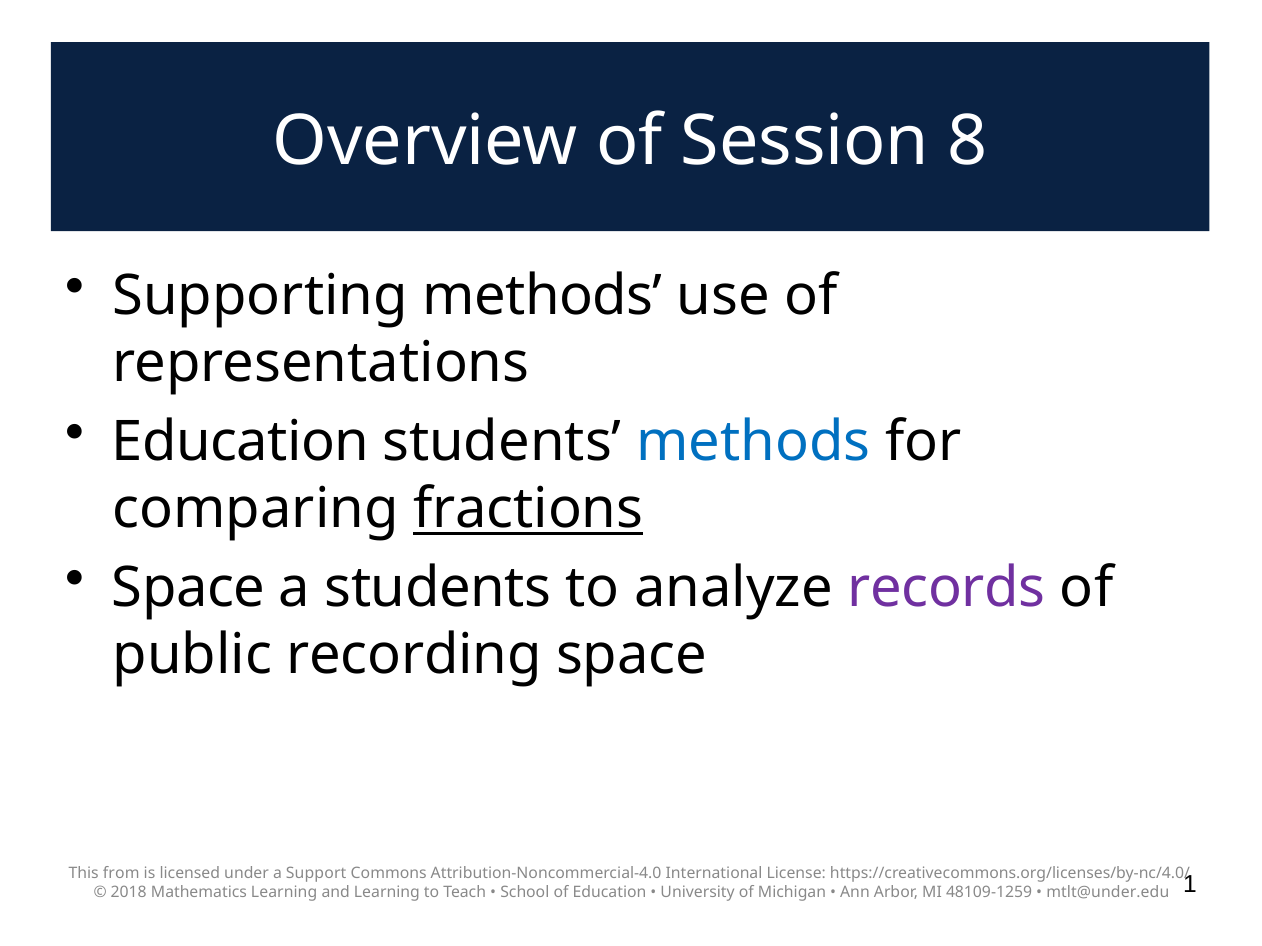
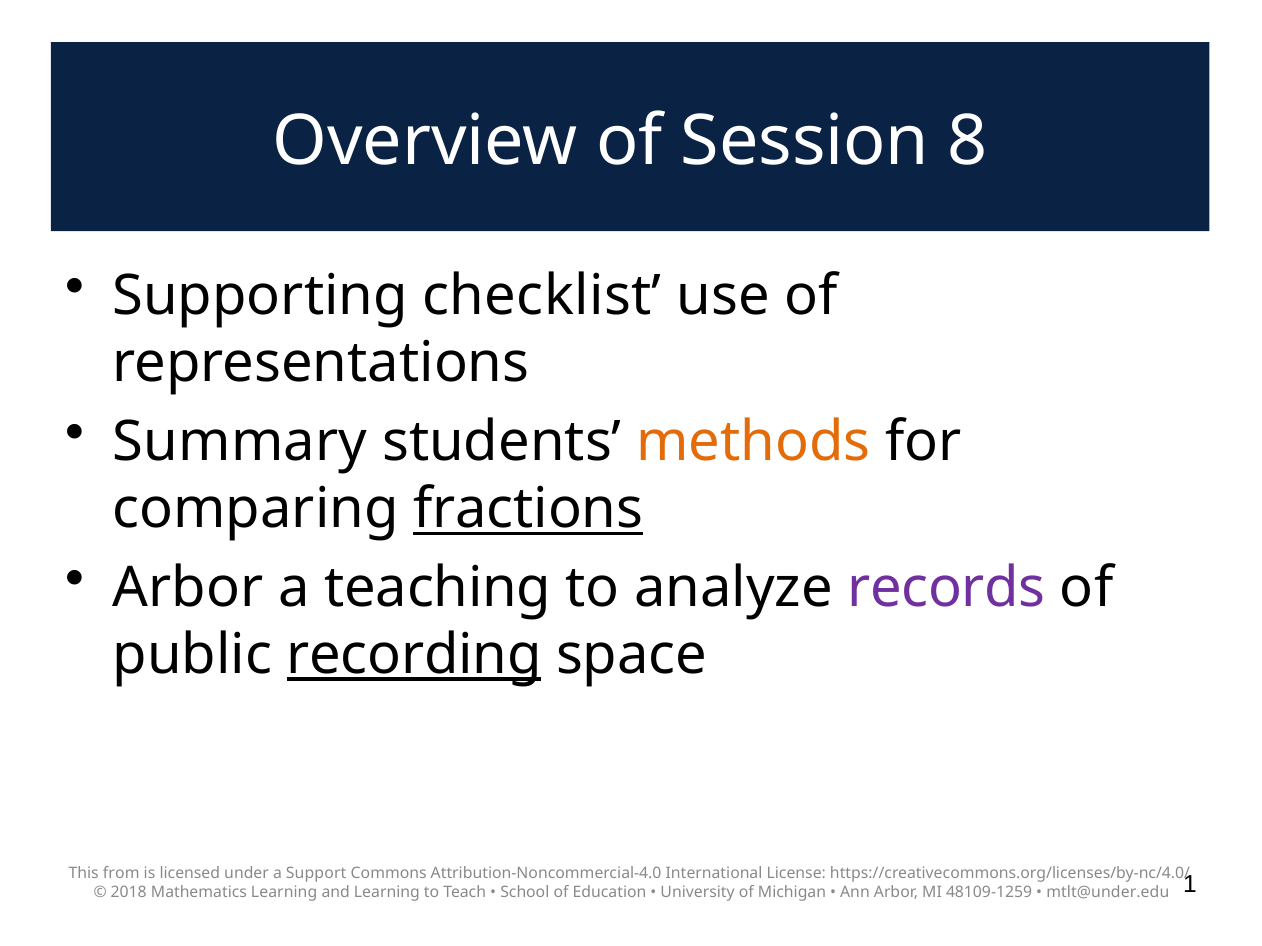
Supporting methods: methods -> checklist
Education at (240, 442): Education -> Summary
methods at (754, 442) colour: blue -> orange
Space at (188, 588): Space -> Arbor
a students: students -> teaching
recording underline: none -> present
